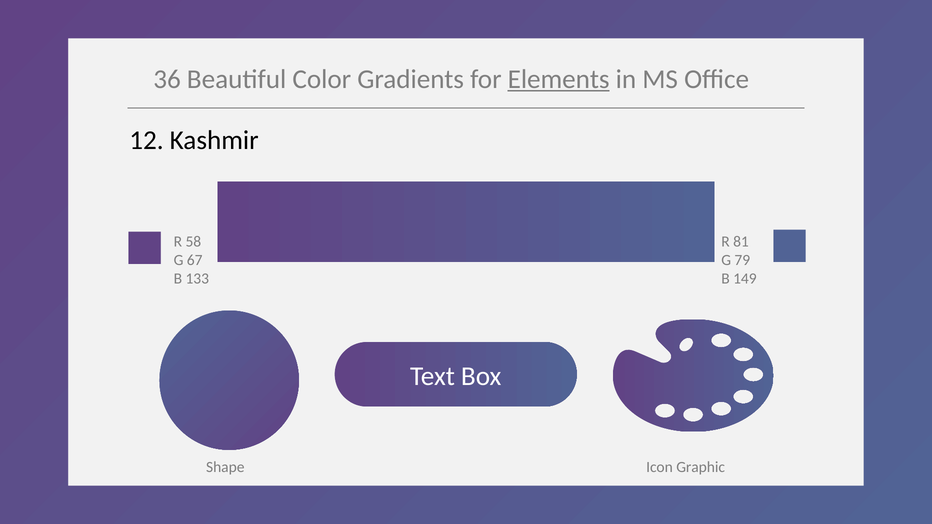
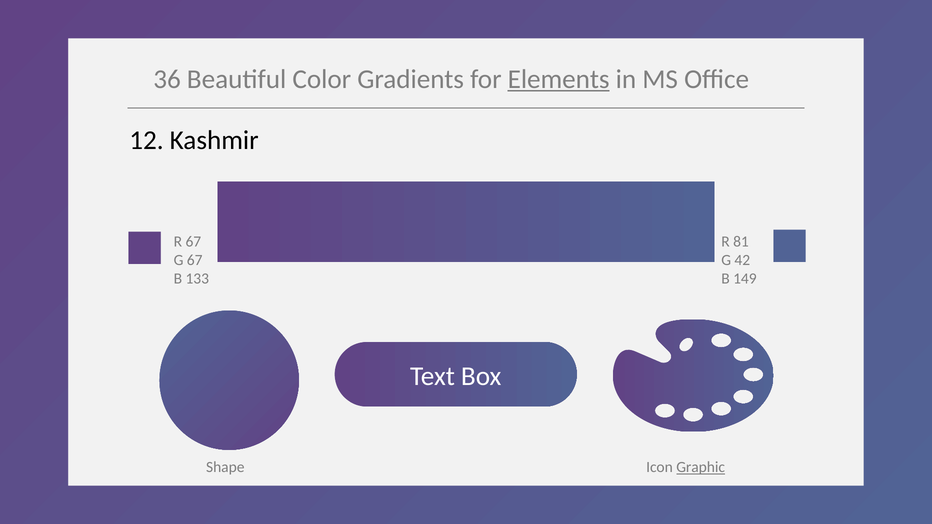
R 58: 58 -> 67
79: 79 -> 42
Graphic underline: none -> present
